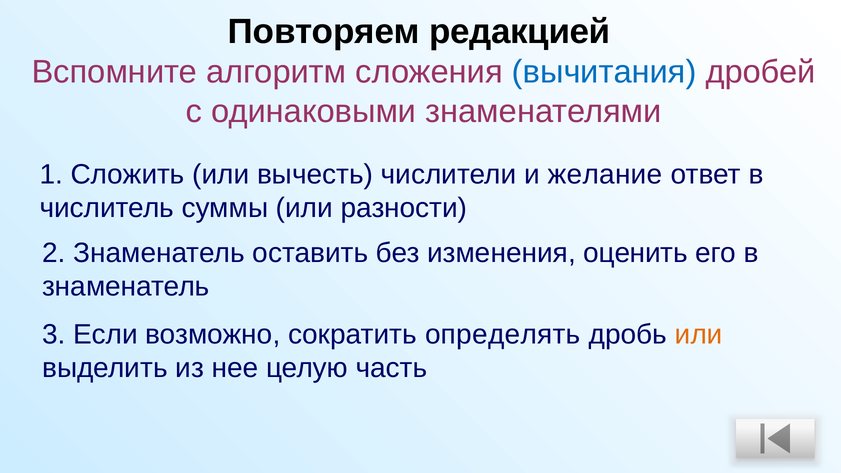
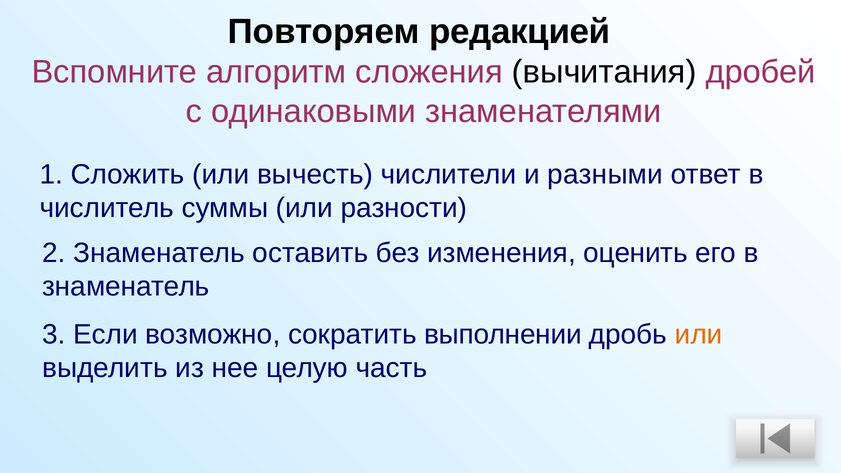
вычитания colour: blue -> black
желание: желание -> разными
определять: определять -> выполнении
